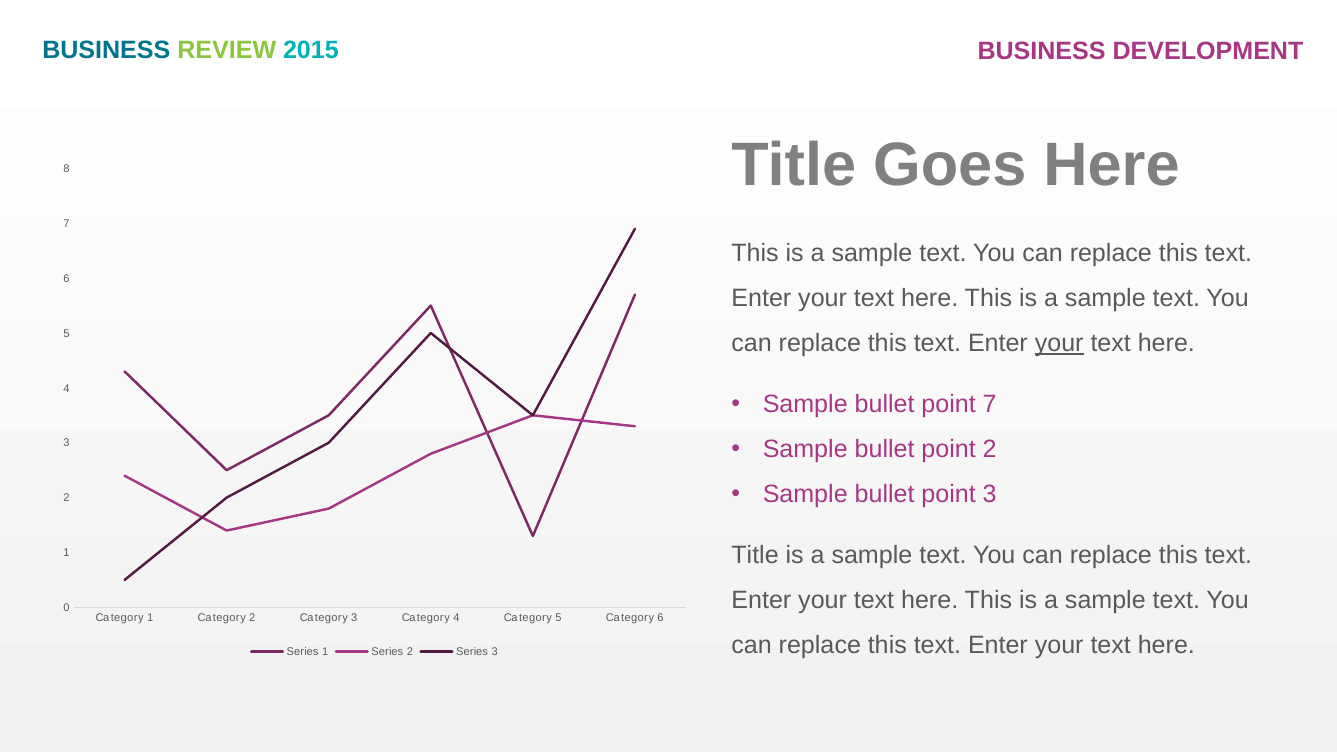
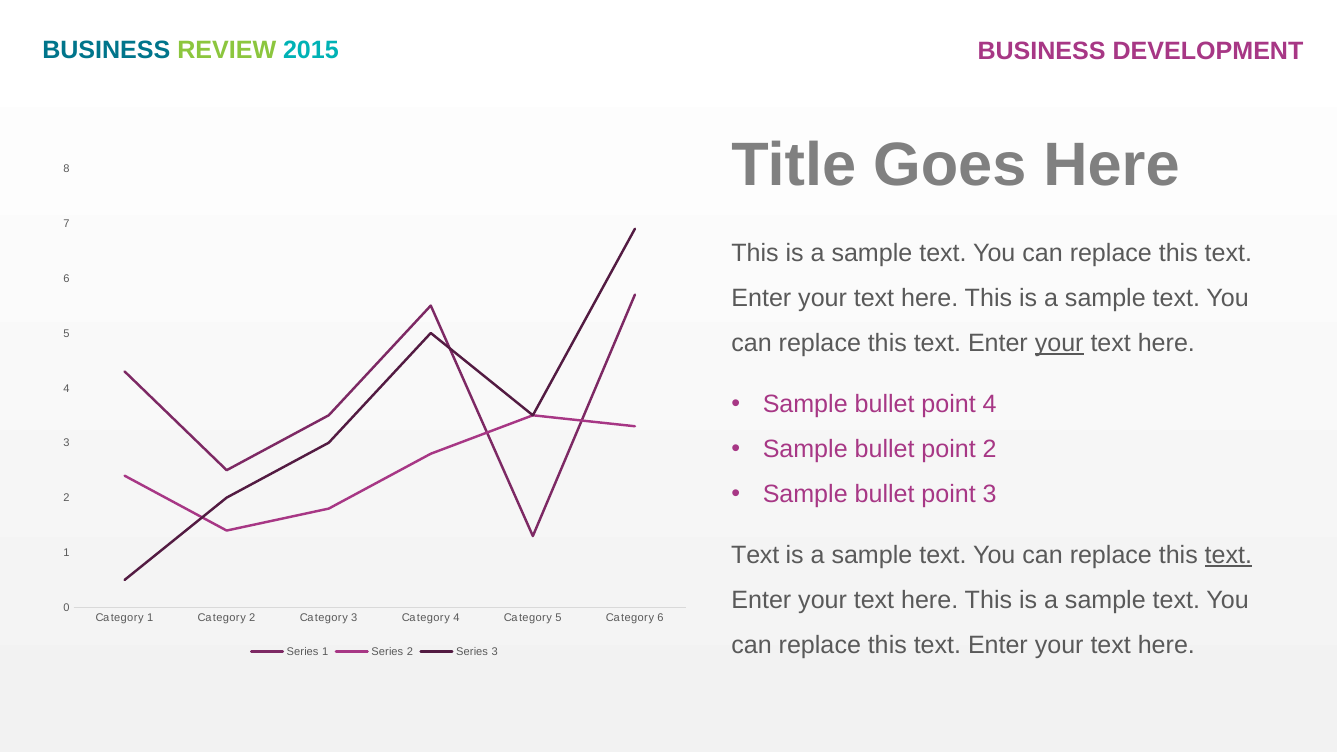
point 7: 7 -> 4
Title at (755, 555): Title -> Text
text at (1228, 555) underline: none -> present
